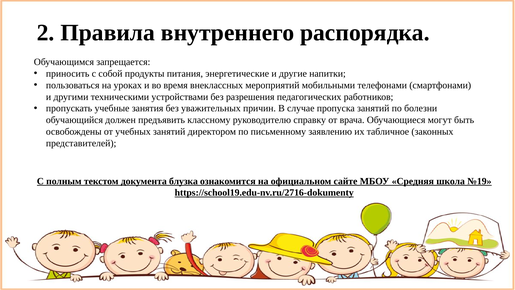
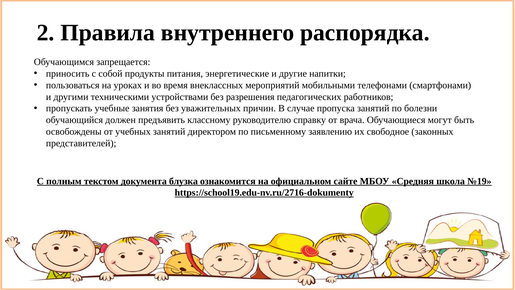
табличное: табличное -> свободное
